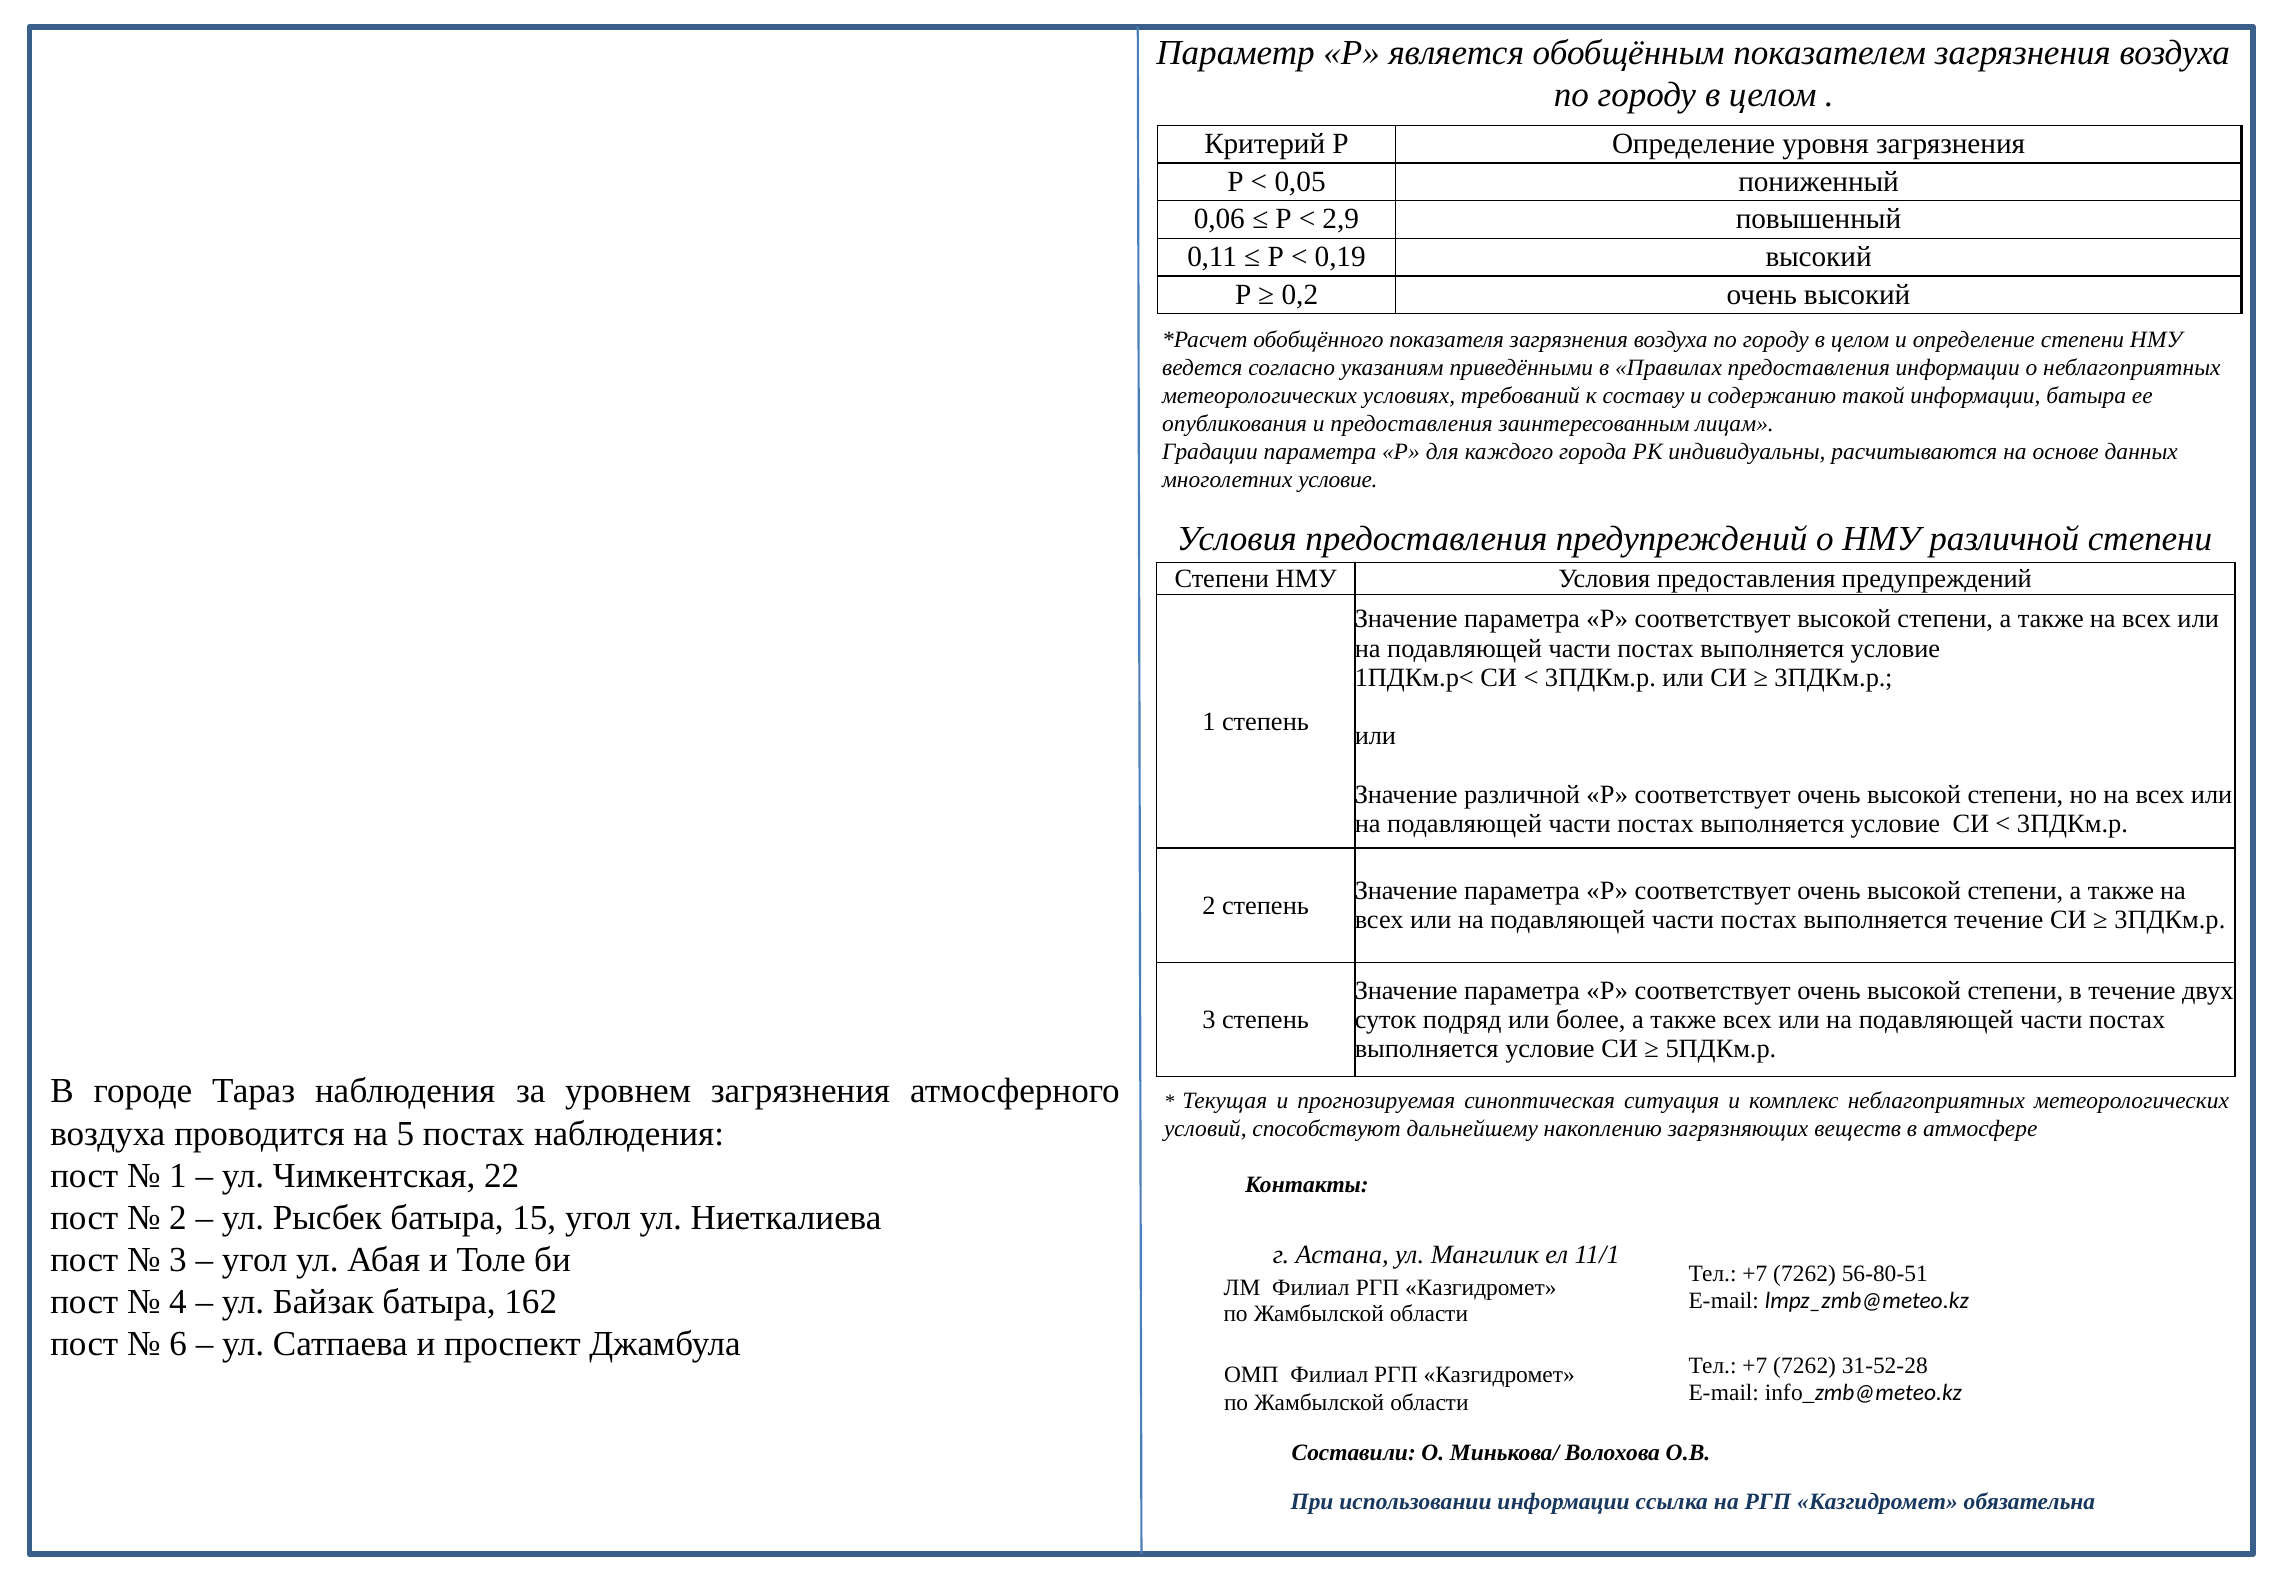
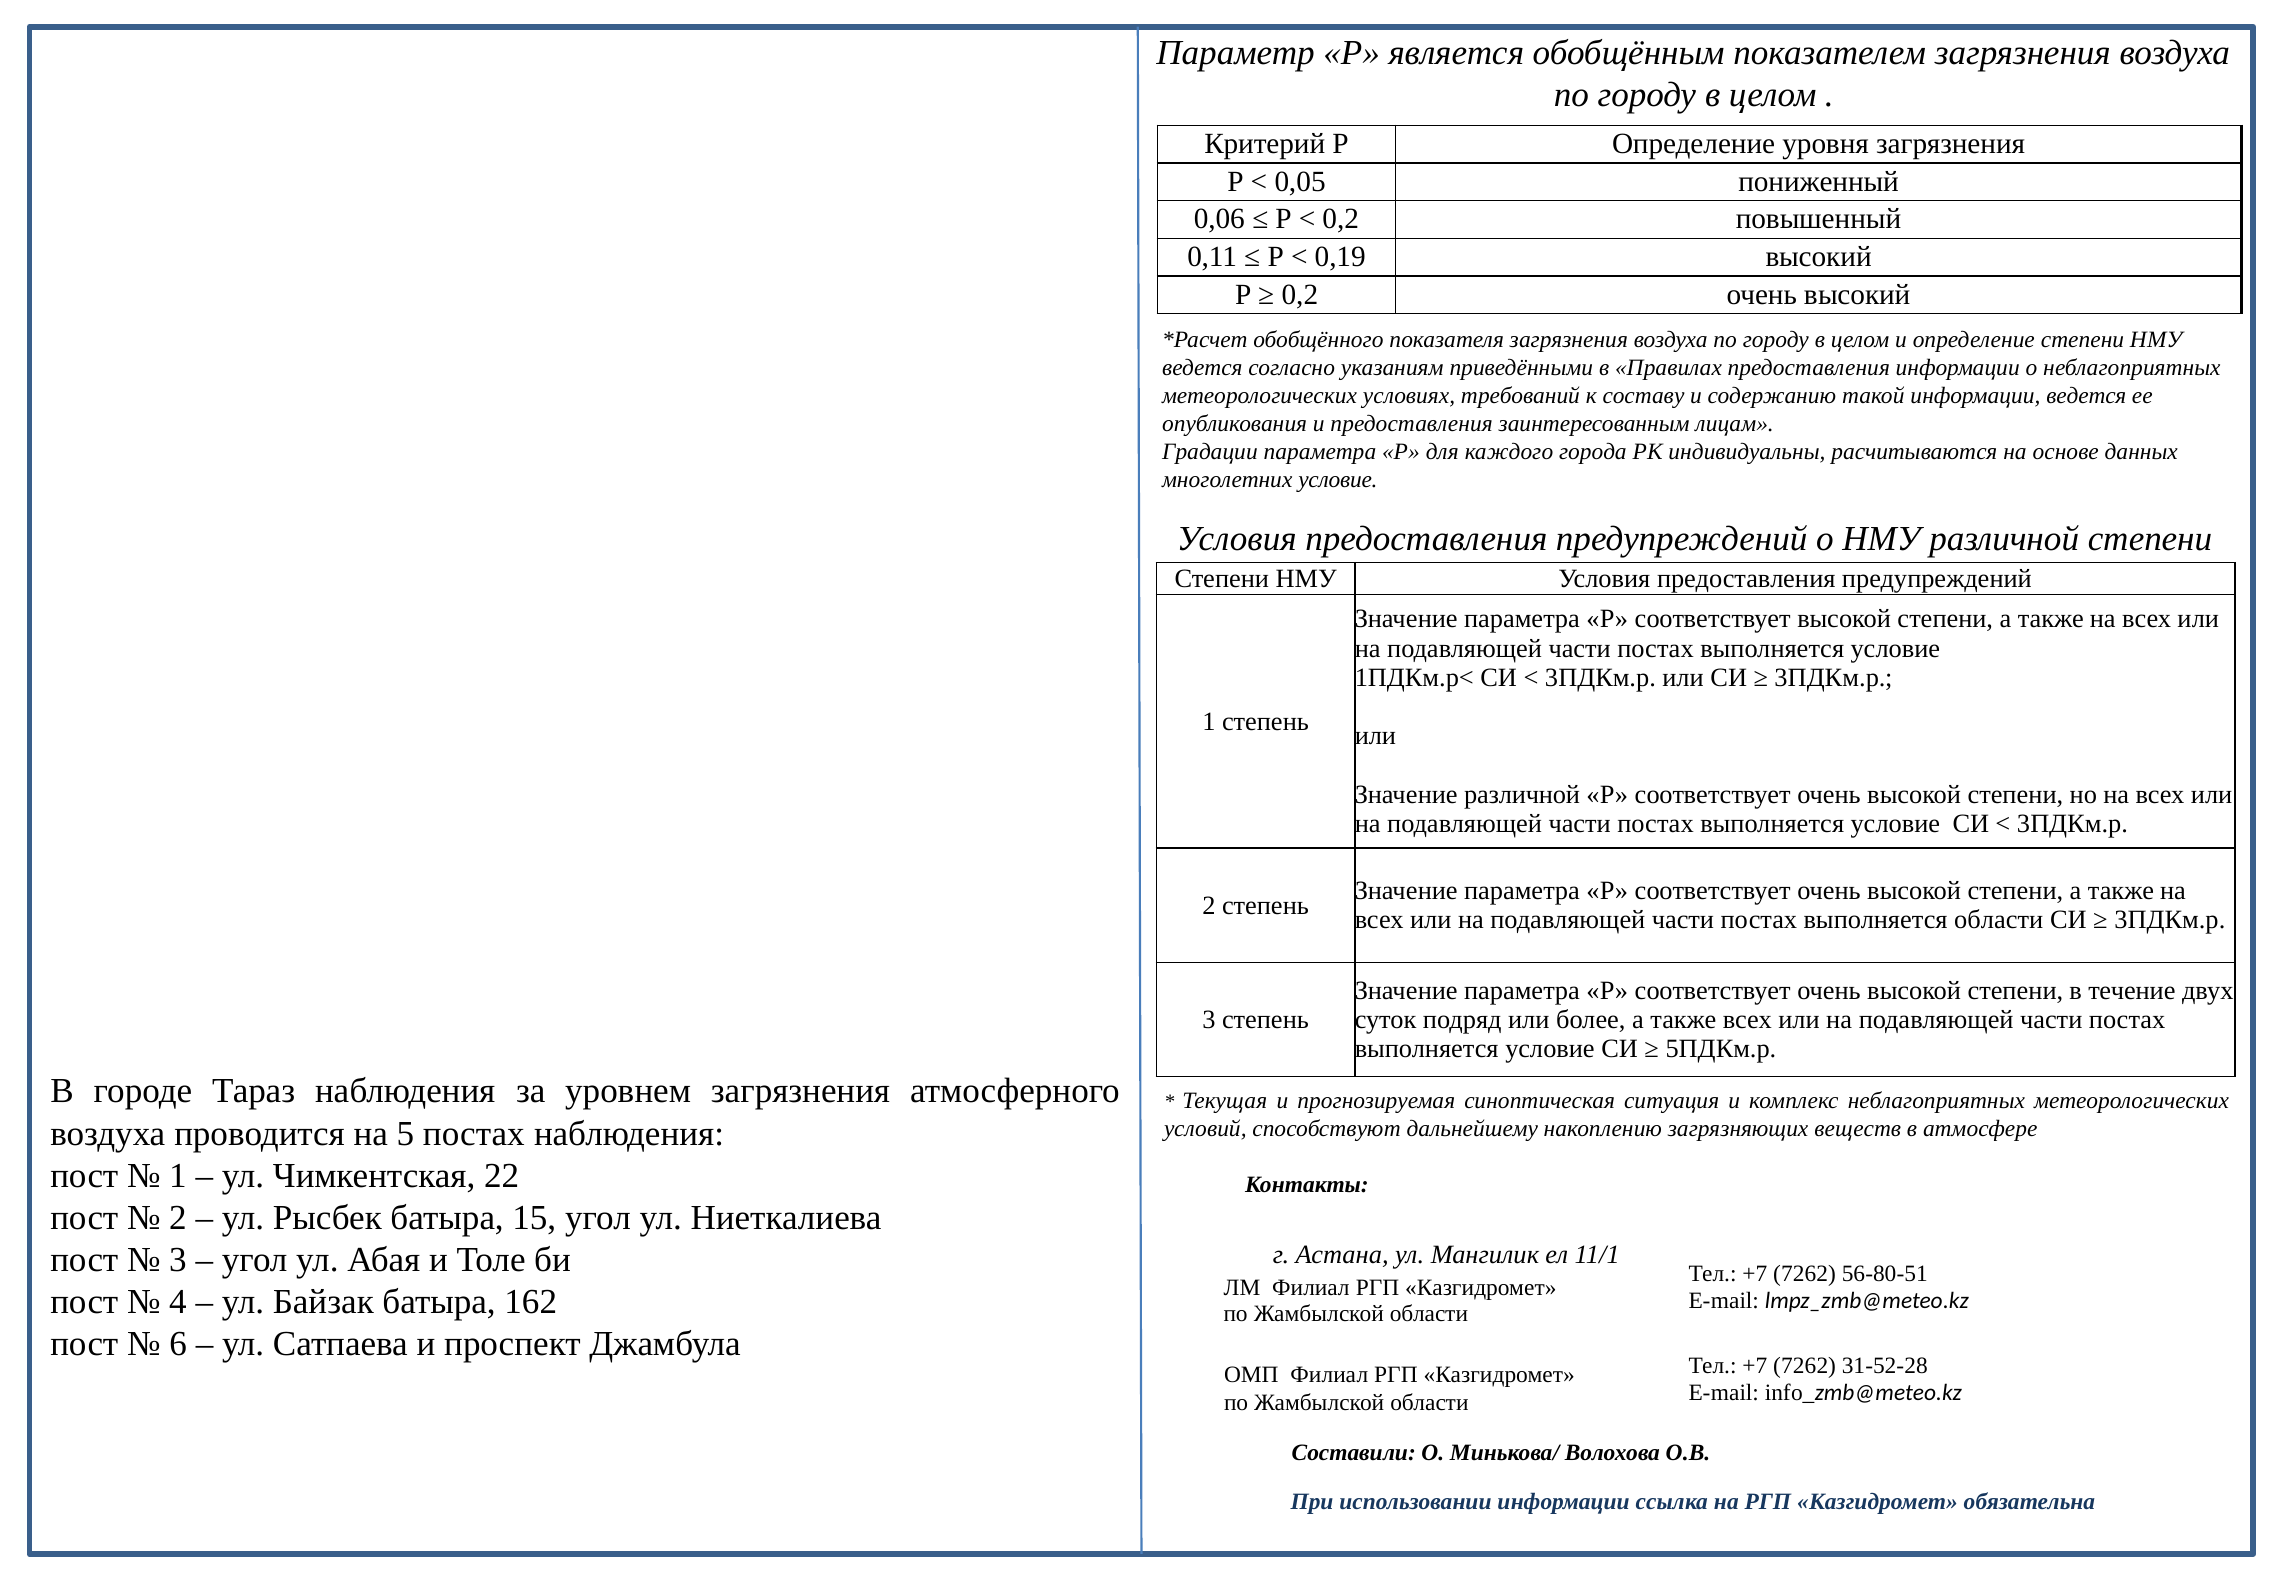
2,9 at (1341, 219): 2,9 -> 0,2
информации батыра: батыра -> ведется
выполняется течение: течение -> области
